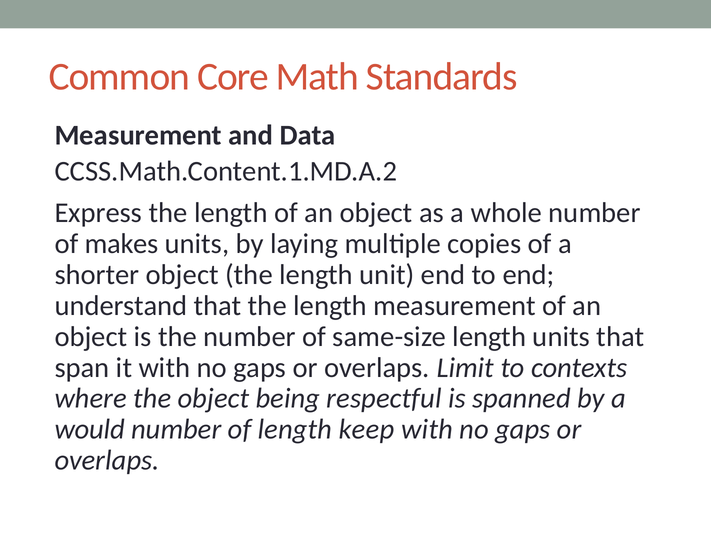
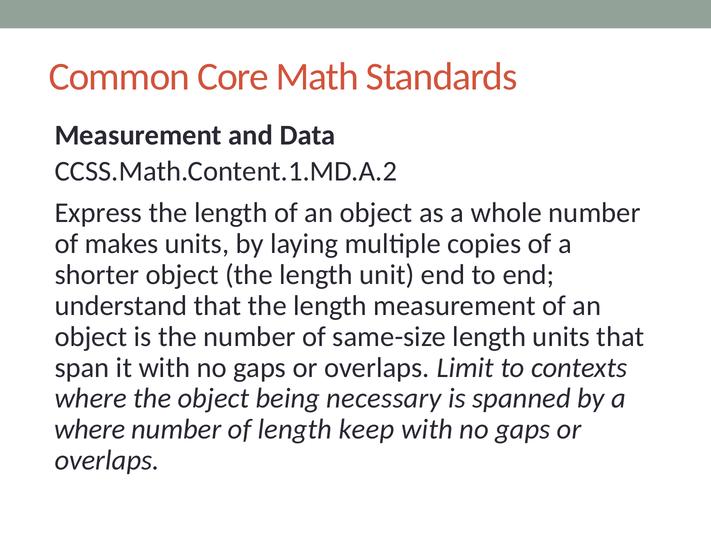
respectful: respectful -> necessary
would at (90, 430): would -> where
